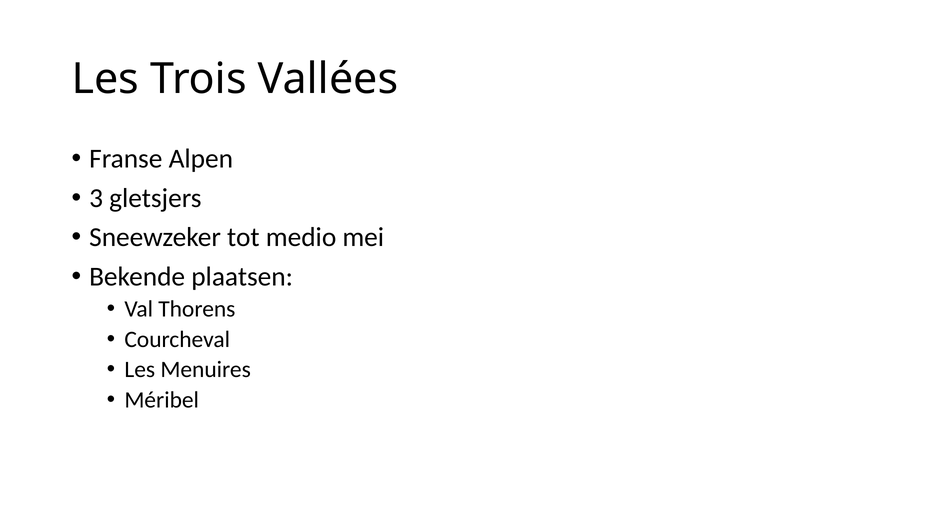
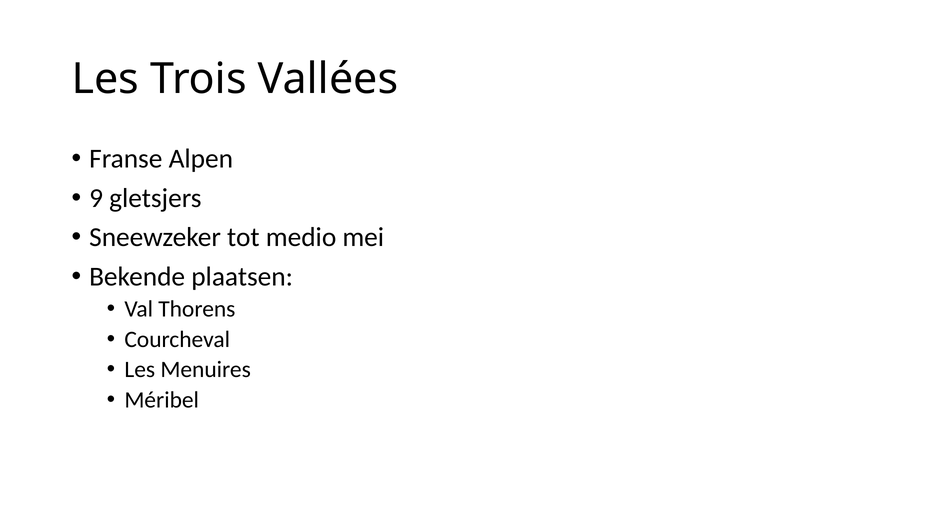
3: 3 -> 9
